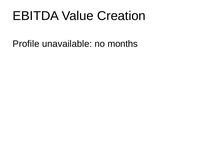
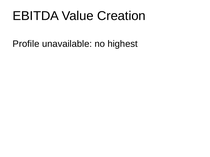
months: months -> highest
